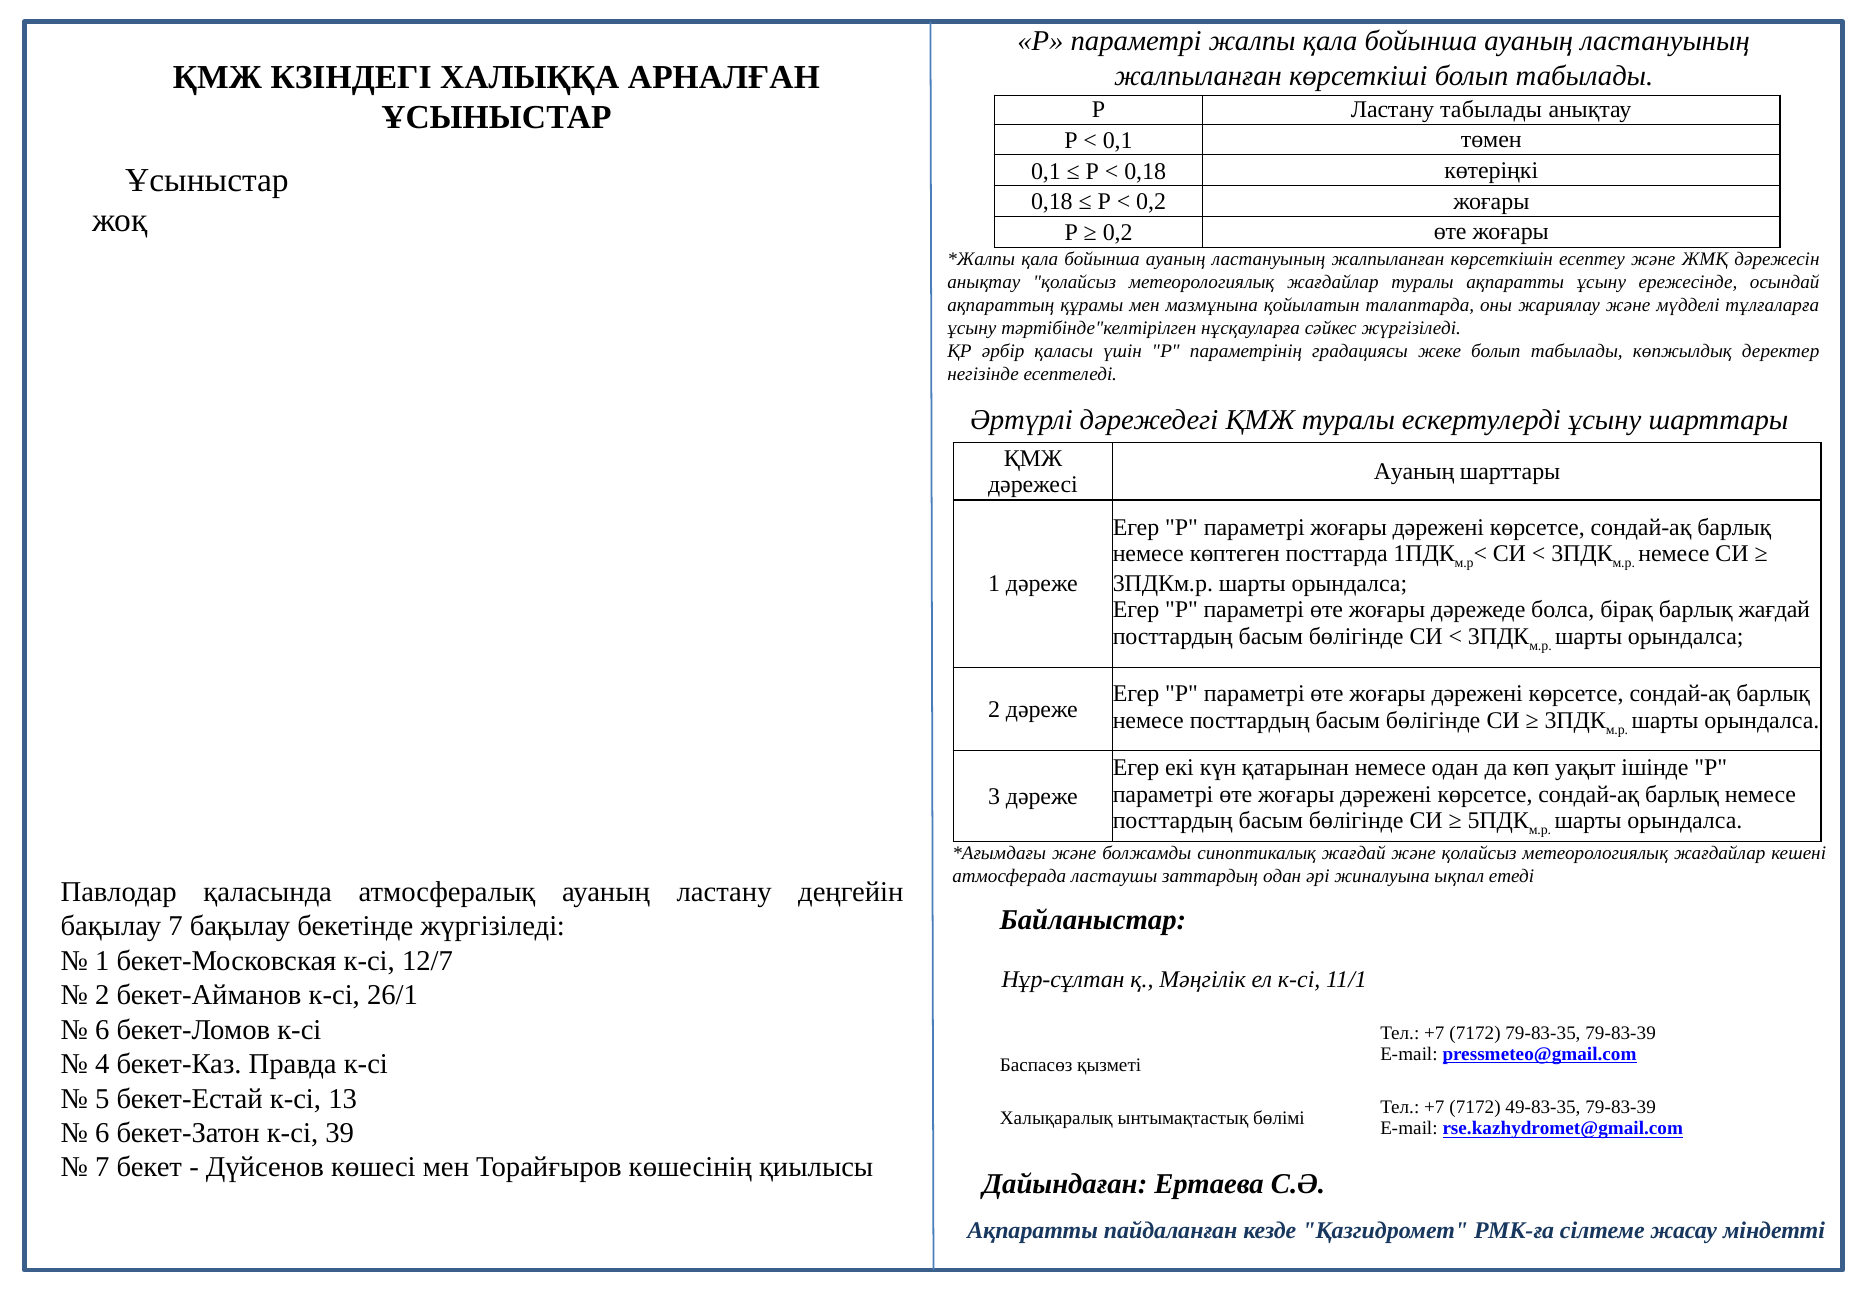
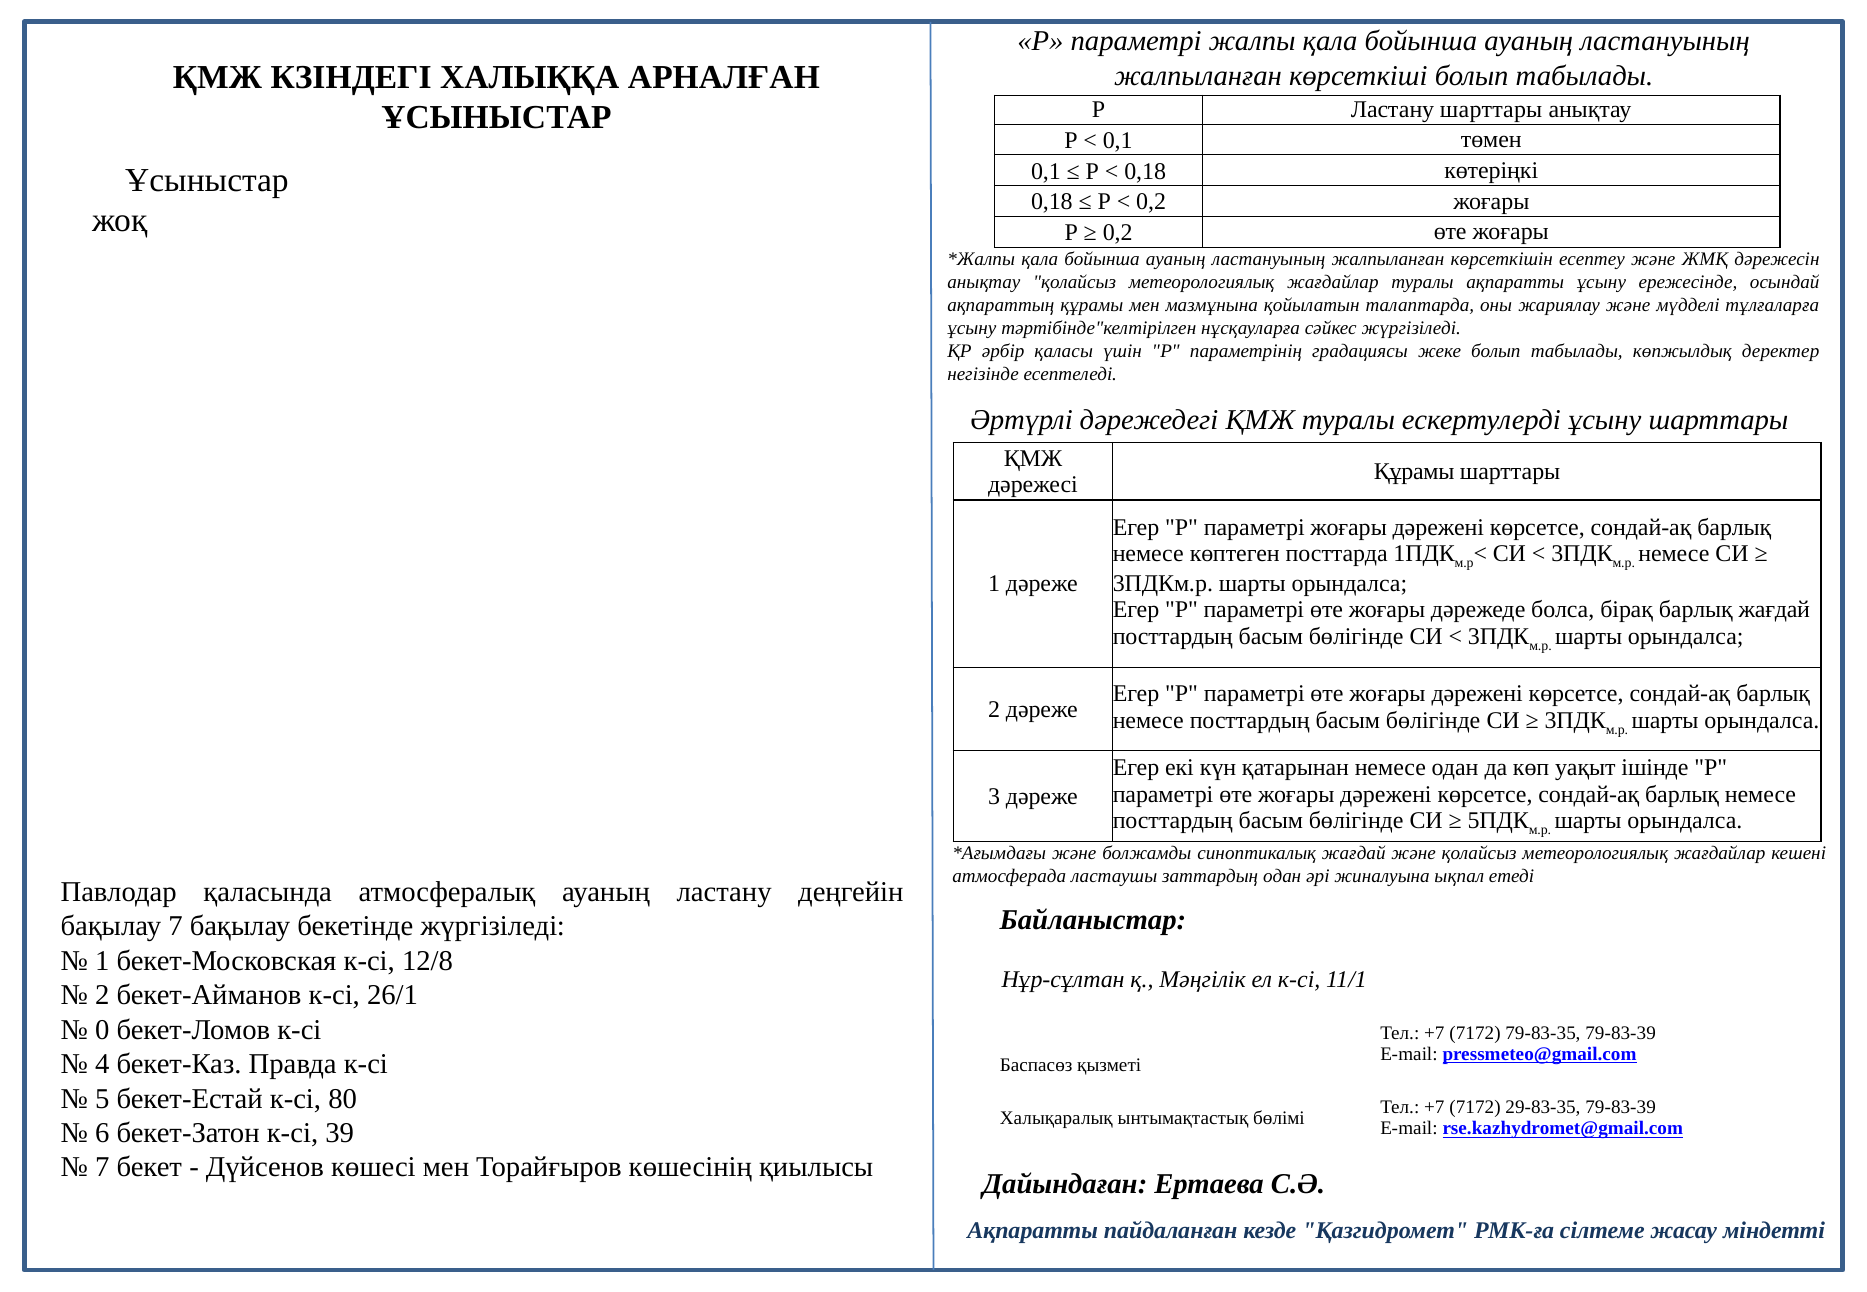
Ластану табылады: табылады -> шарттары
Ауаның at (1414, 472): Ауаның -> Құрамы
12/7: 12/7 -> 12/8
6 at (102, 1030): 6 -> 0
13: 13 -> 80
49-83-35: 49-83-35 -> 29-83-35
